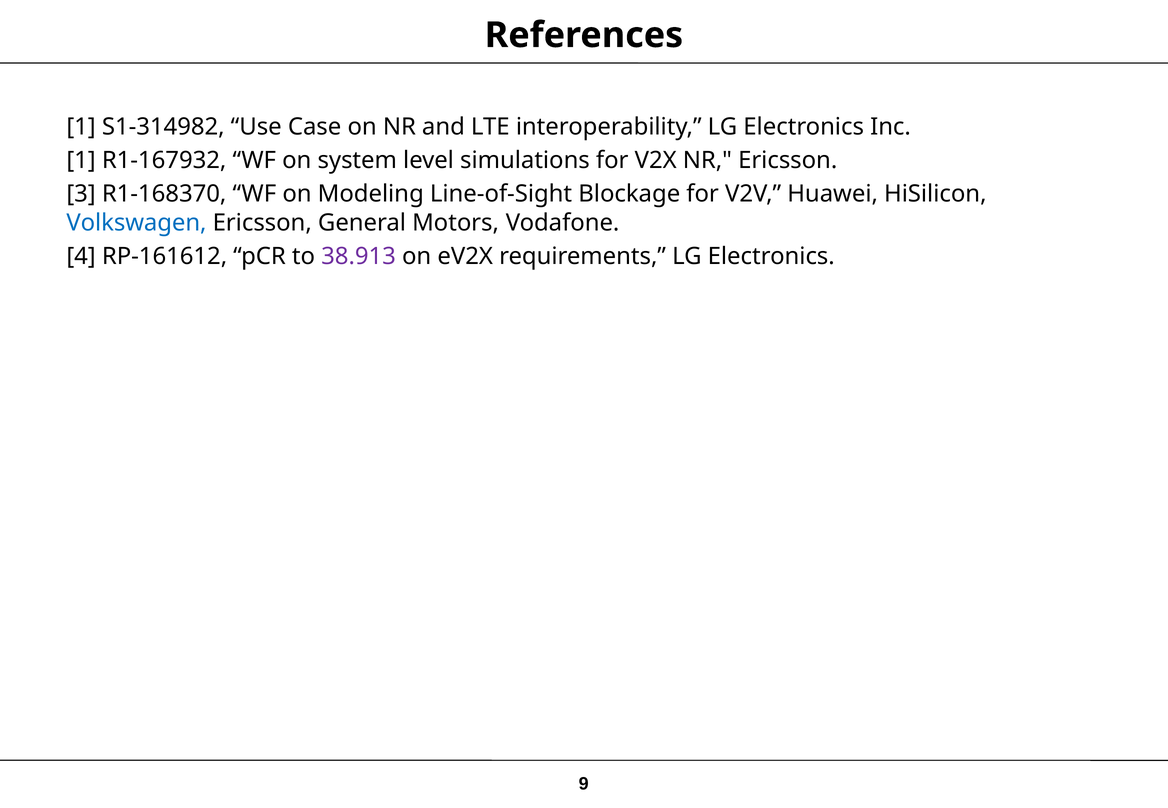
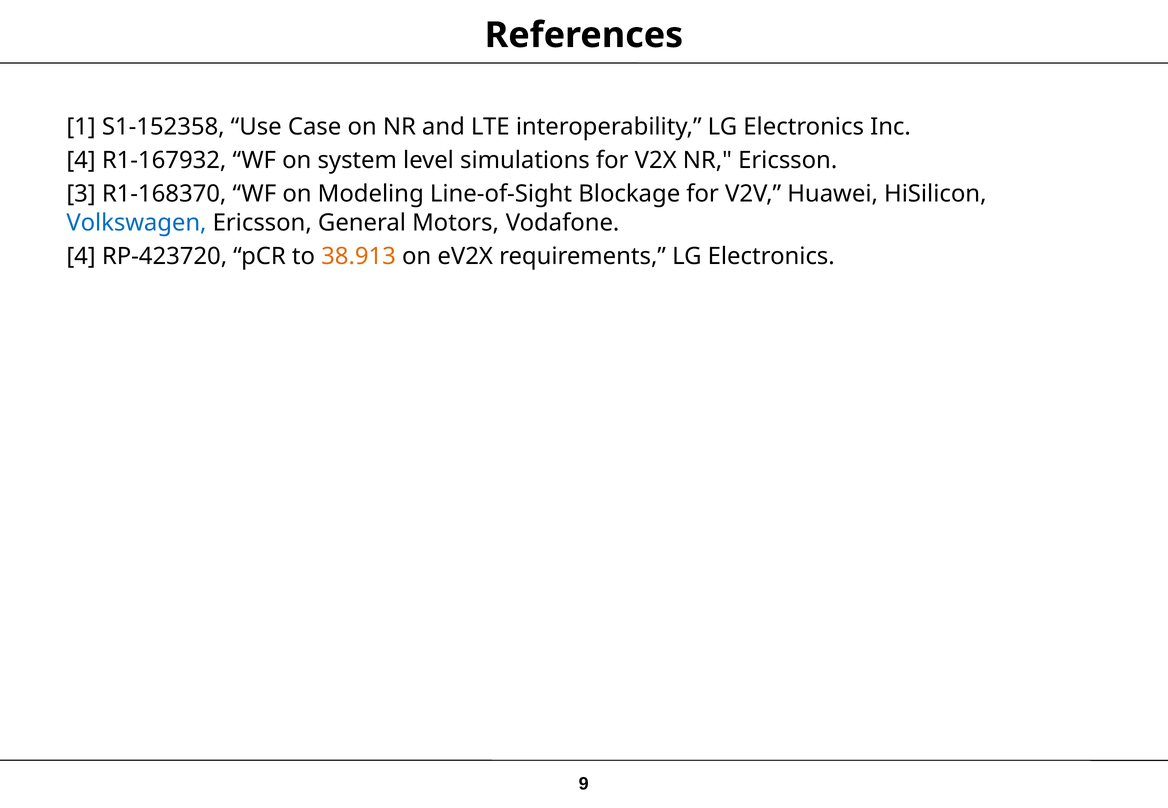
S1-314982: S1-314982 -> S1-152358
1 at (81, 161): 1 -> 4
RP-161612: RP-161612 -> RP-423720
38.913 colour: purple -> orange
